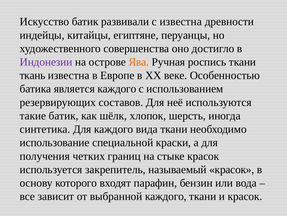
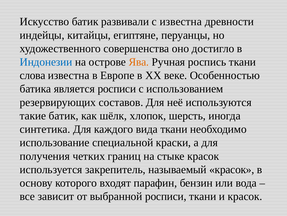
Индонезии colour: purple -> blue
ткань: ткань -> слова
является каждого: каждого -> росписи
выбранной каждого: каждого -> росписи
